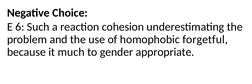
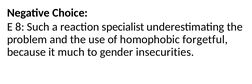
6: 6 -> 8
cohesion: cohesion -> specialist
appropriate: appropriate -> insecurities
